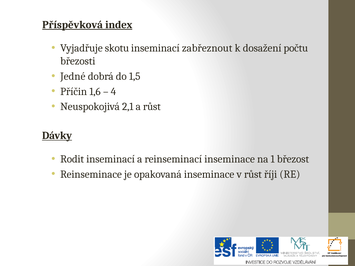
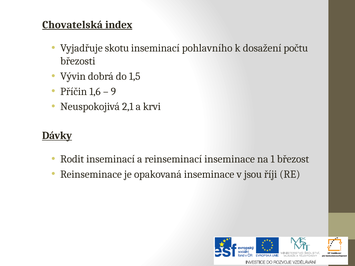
Příspěvková: Příspěvková -> Chovatelská
zabřeznout: zabřeznout -> pohlavního
Jedné: Jedné -> Vývin
4: 4 -> 9
a růst: růst -> krvi
v růst: růst -> jsou
